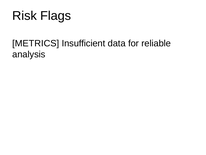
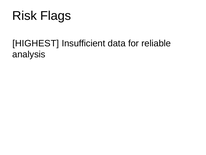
METRICS: METRICS -> HIGHEST
